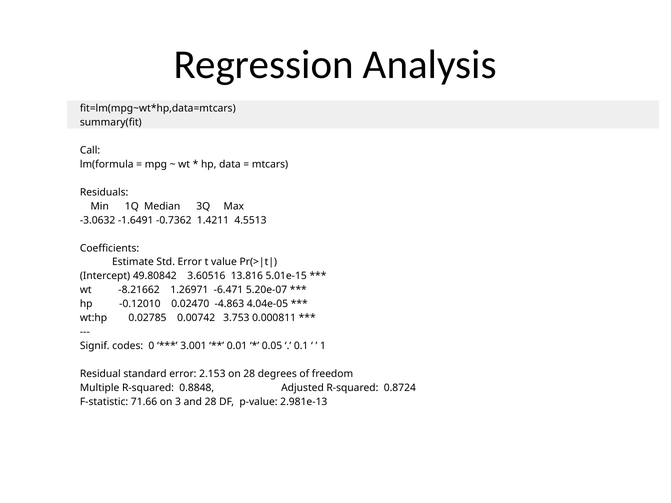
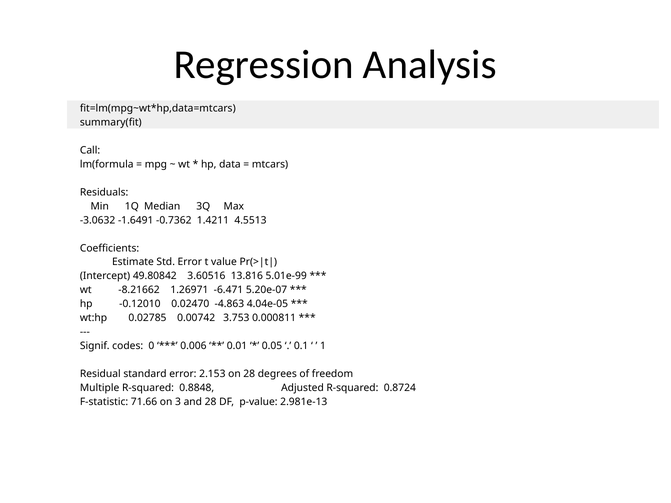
5.01e-15: 5.01e-15 -> 5.01e-99
3.001: 3.001 -> 0.006
